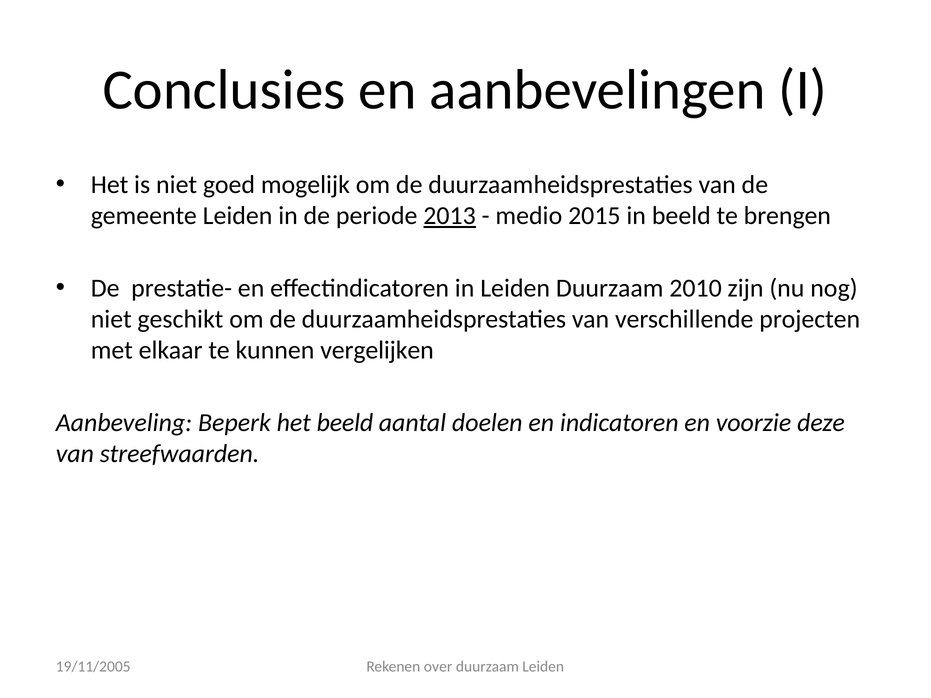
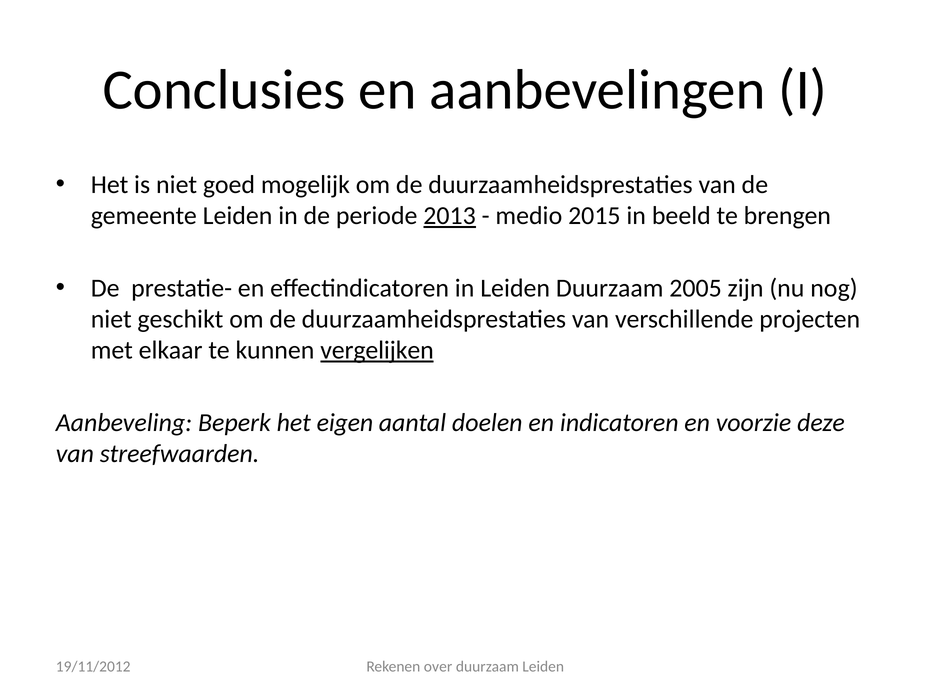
2010: 2010 -> 2005
vergelijken underline: none -> present
het beeld: beeld -> eigen
19/11/2005: 19/11/2005 -> 19/11/2012
